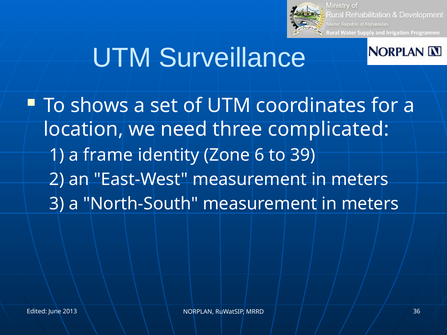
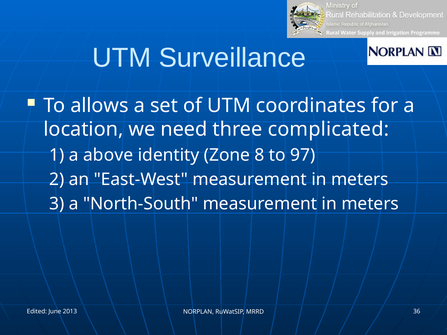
shows: shows -> allows
frame: frame -> above
6: 6 -> 8
39: 39 -> 97
